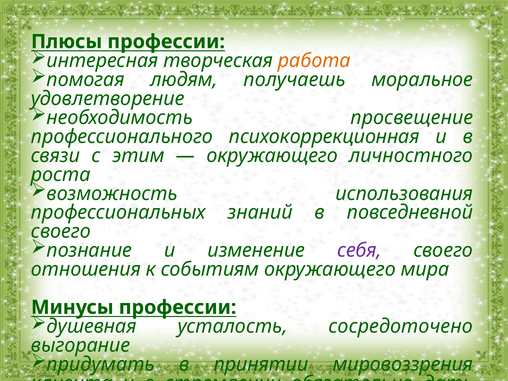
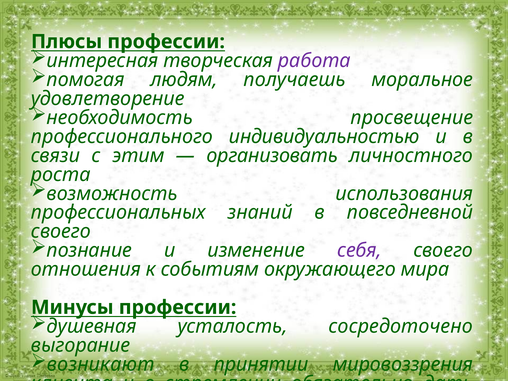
работа colour: orange -> purple
психокоррекционная: психокоррекционная -> индивидуальностью
окружающего at (272, 156): окружающего -> организовать
придумать: придумать -> возникают
